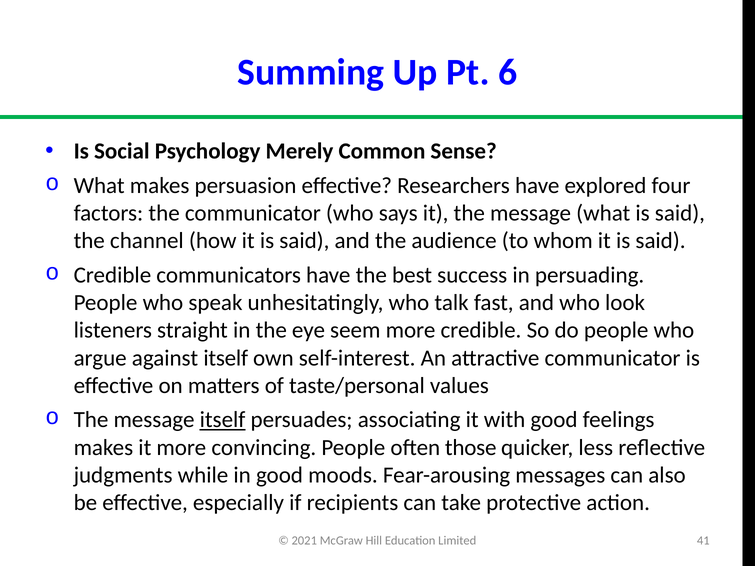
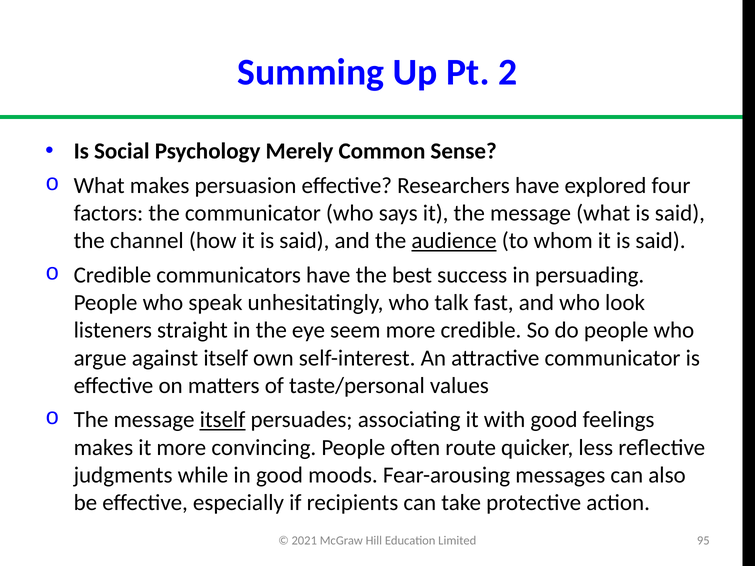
6: 6 -> 2
audience underline: none -> present
those: those -> route
41: 41 -> 95
